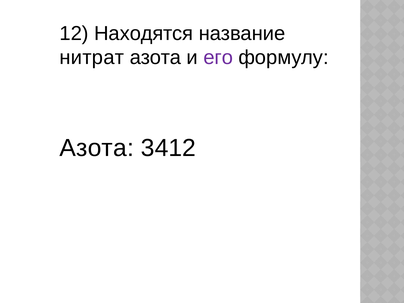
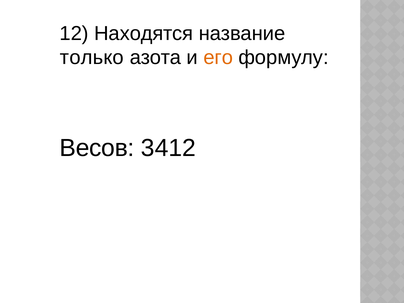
нитрат: нитрат -> только
его colour: purple -> orange
Азота at (97, 148): Азота -> Весов
